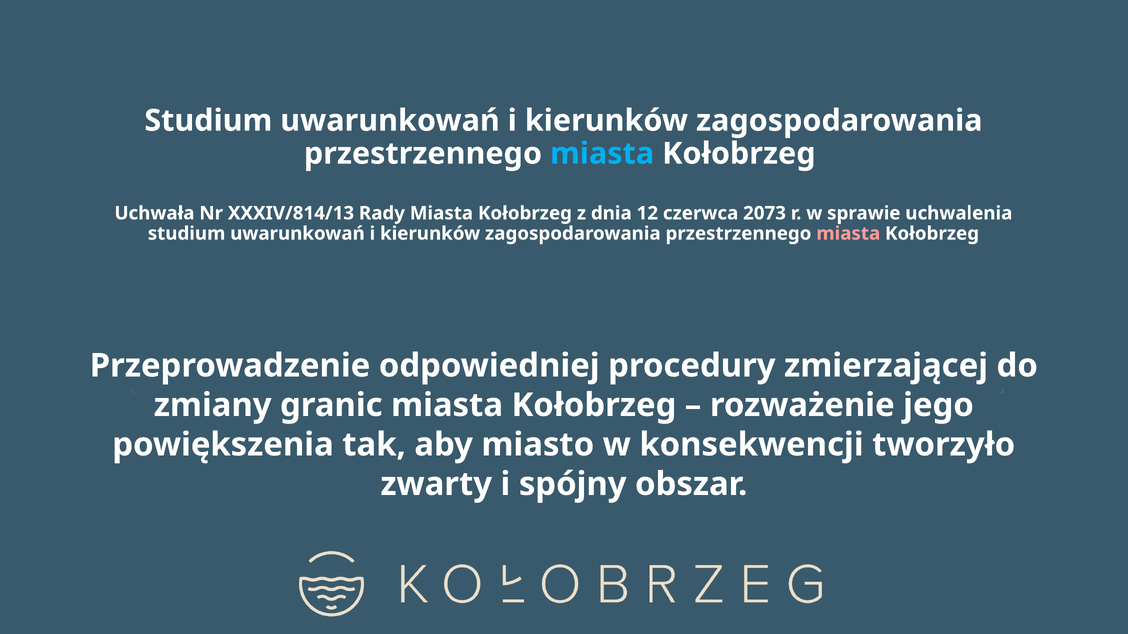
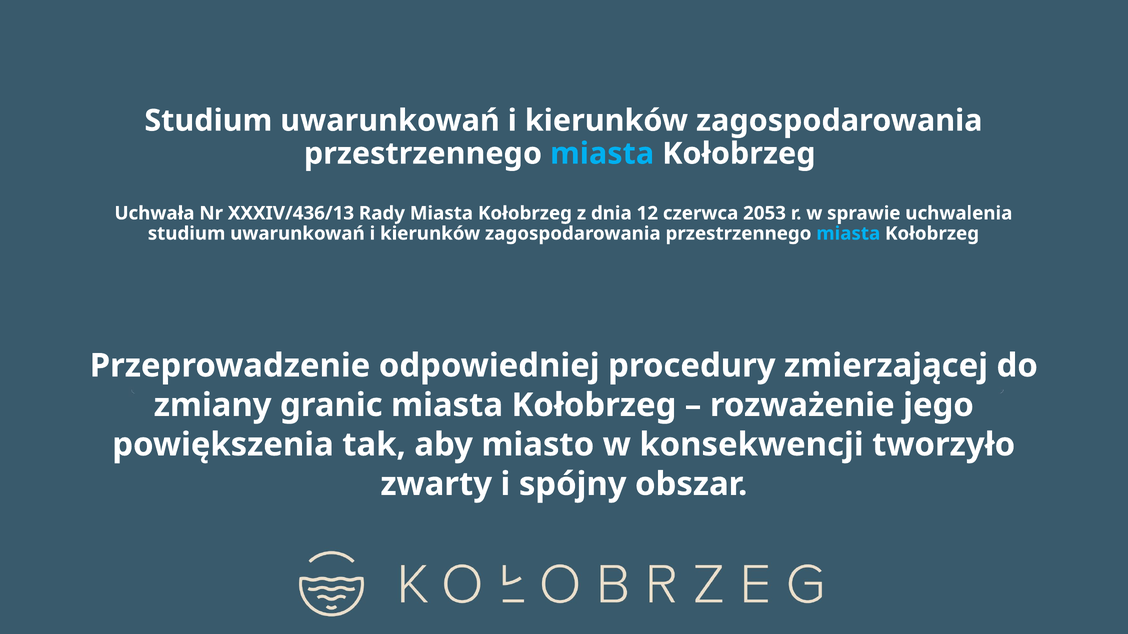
XXXIV/814/13: XXXIV/814/13 -> XXXIV/436/13
2073: 2073 -> 2053
miasta at (848, 234) colour: pink -> light blue
